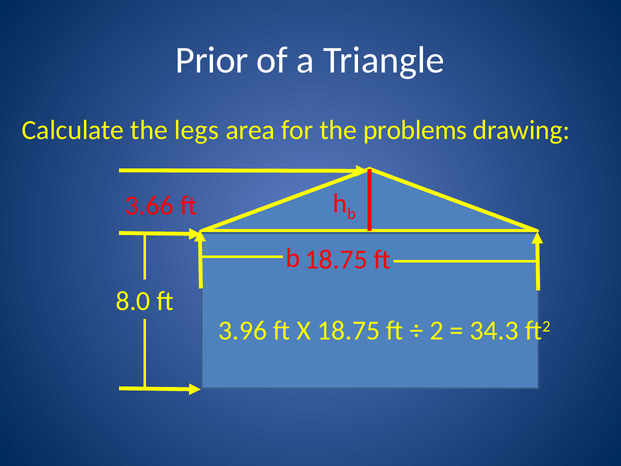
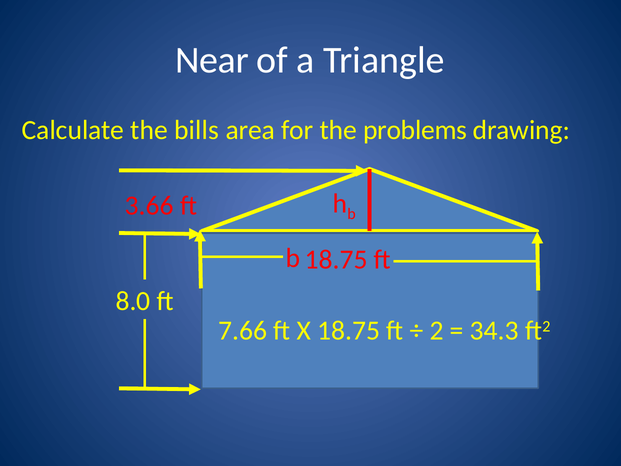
Prior: Prior -> Near
legs: legs -> bills
3.96: 3.96 -> 7.66
